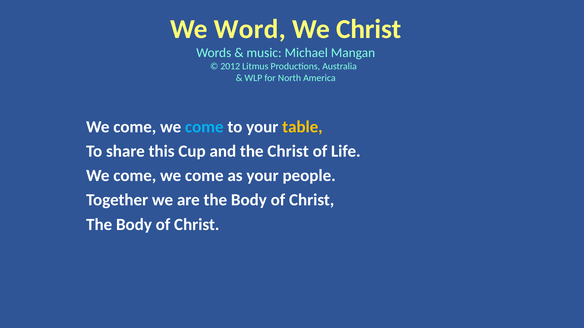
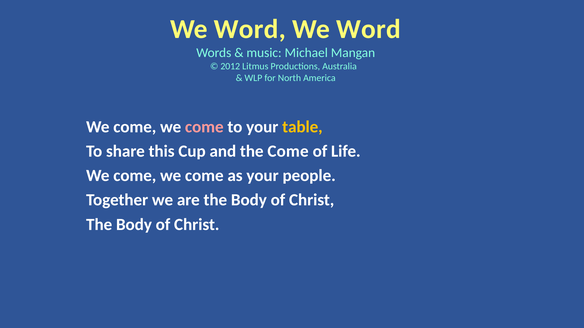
Christ at (369, 29): Christ -> Word
come at (204, 127) colour: light blue -> pink
the Christ: Christ -> Come
